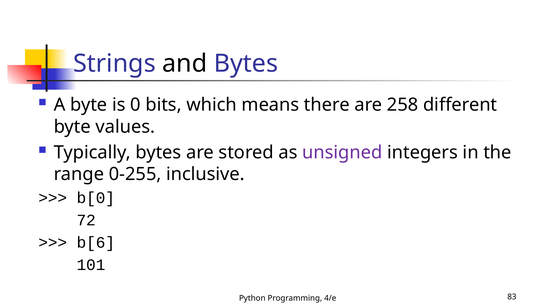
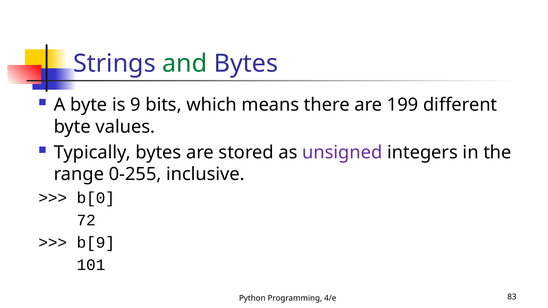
and colour: black -> green
0: 0 -> 9
258: 258 -> 199
b[6: b[6 -> b[9
